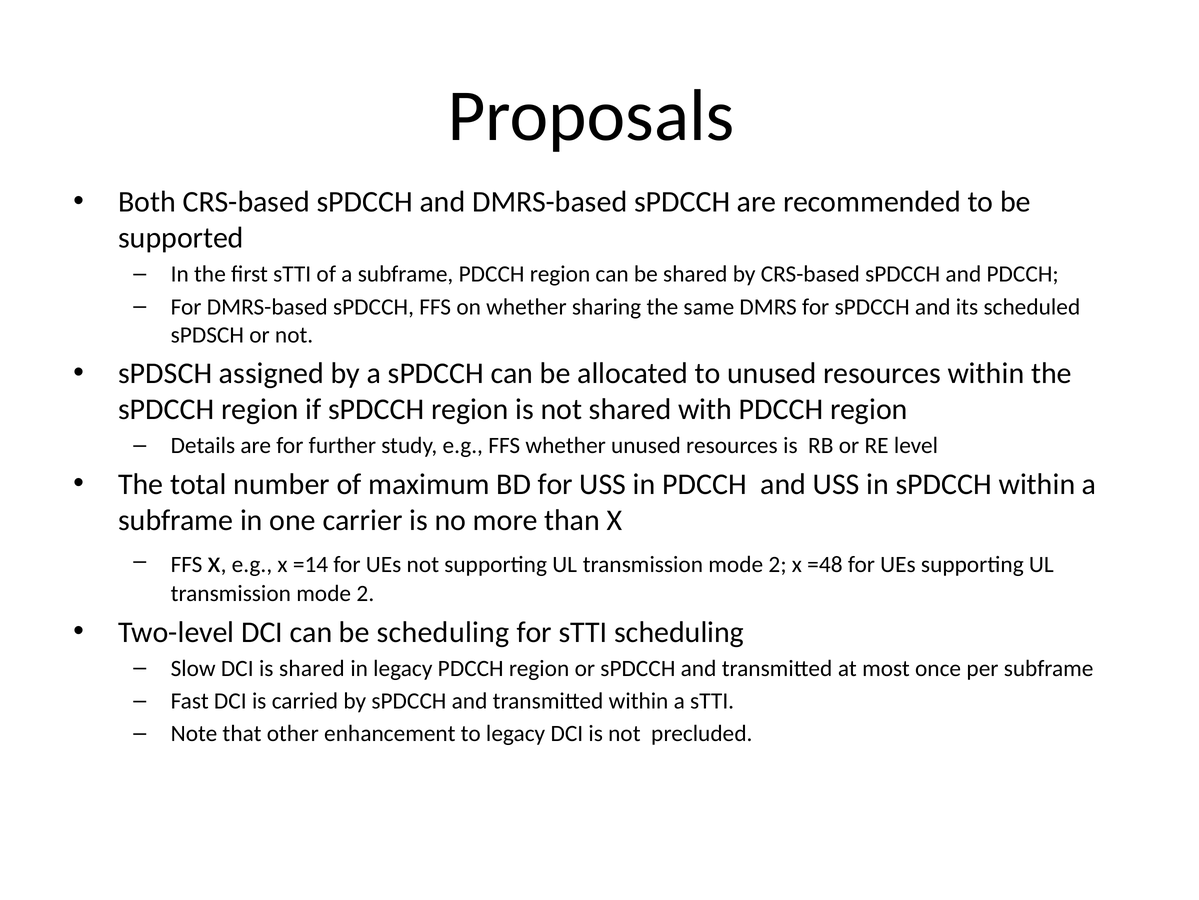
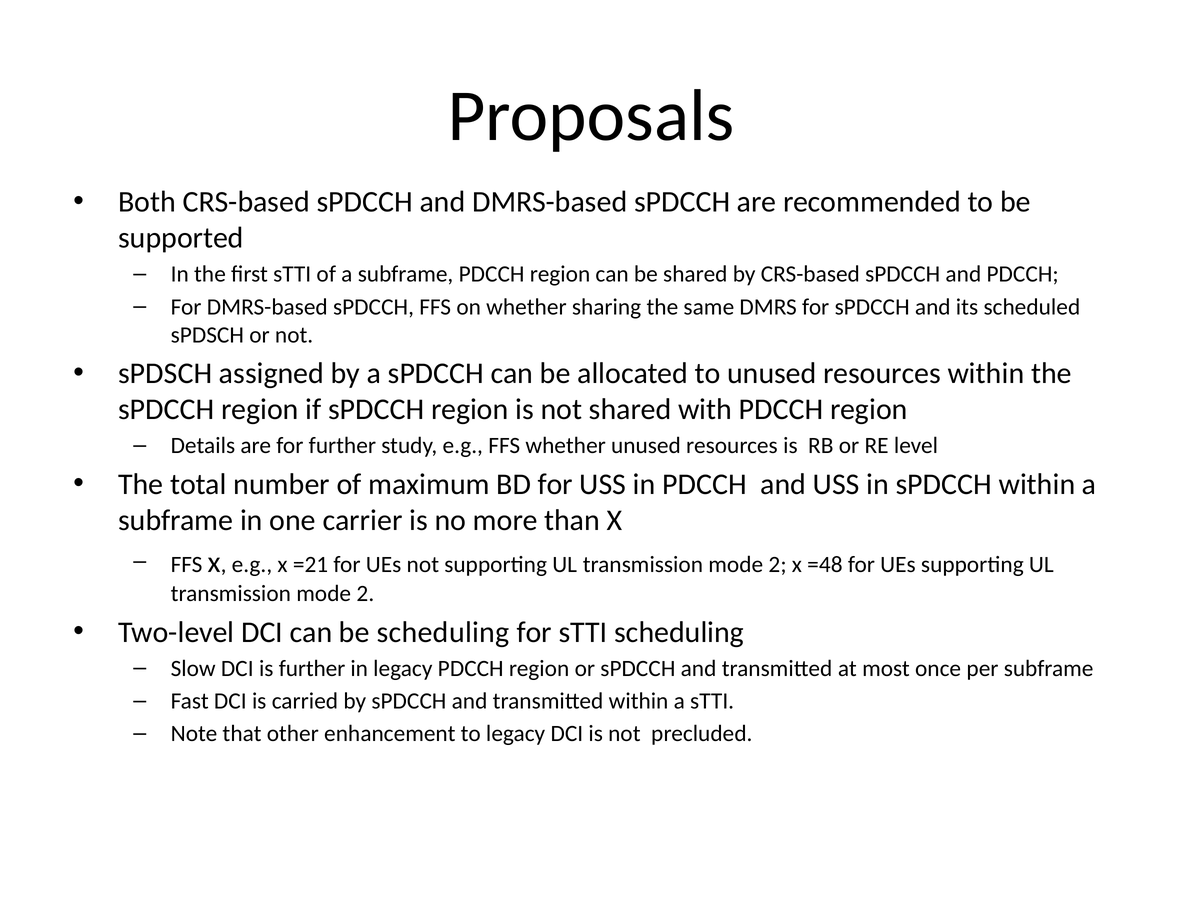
=14: =14 -> =21
is shared: shared -> further
